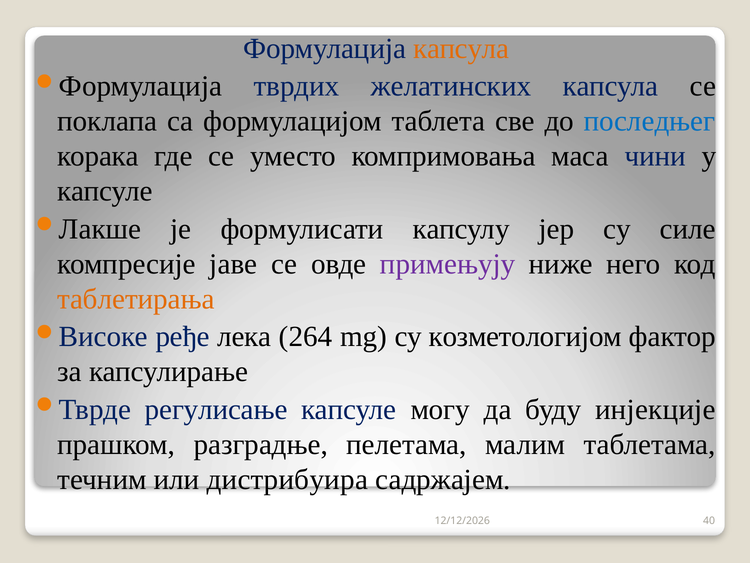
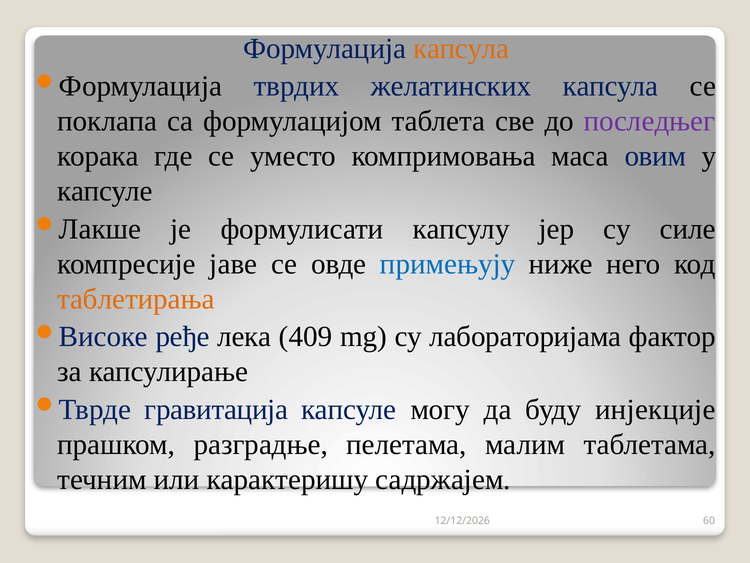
последњег colour: blue -> purple
чини: чини -> овим
примењују colour: purple -> blue
264: 264 -> 409
козметологијом: козметологијом -> лабораторијама
регулисање: регулисање -> гравитација
дистрибуира: дистрибуира -> карактеришу
40: 40 -> 60
